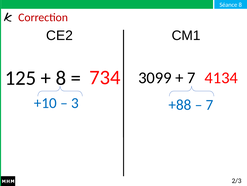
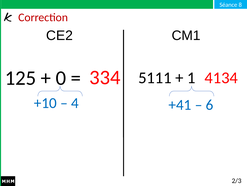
8 at (61, 78): 8 -> 0
734: 734 -> 334
3099: 3099 -> 5111
7 at (191, 78): 7 -> 1
3: 3 -> 4
+88: +88 -> +41
7 at (210, 104): 7 -> 6
